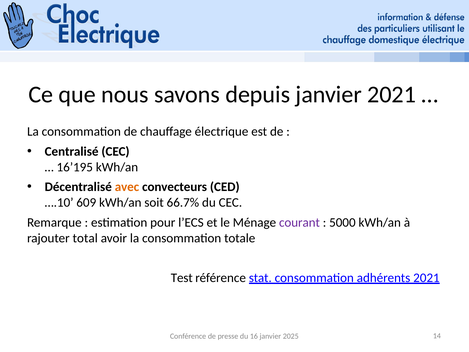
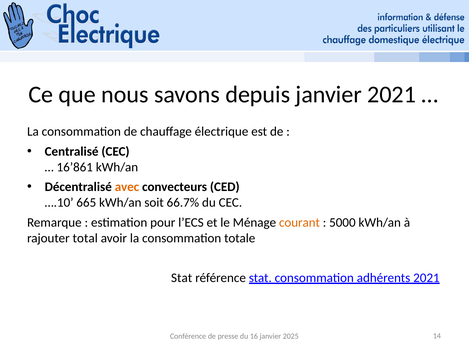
16’195: 16’195 -> 16’861
609: 609 -> 665
courant colour: purple -> orange
Test at (182, 278): Test -> Stat
